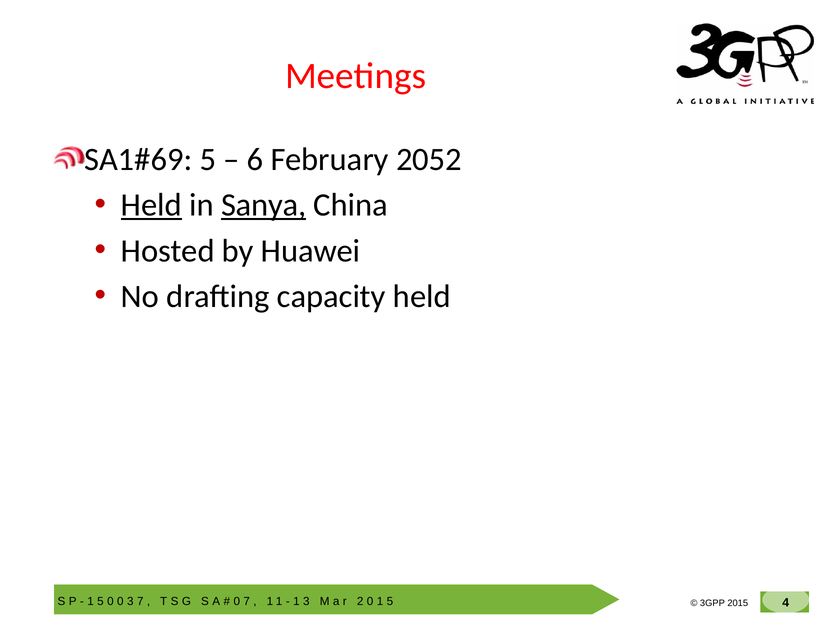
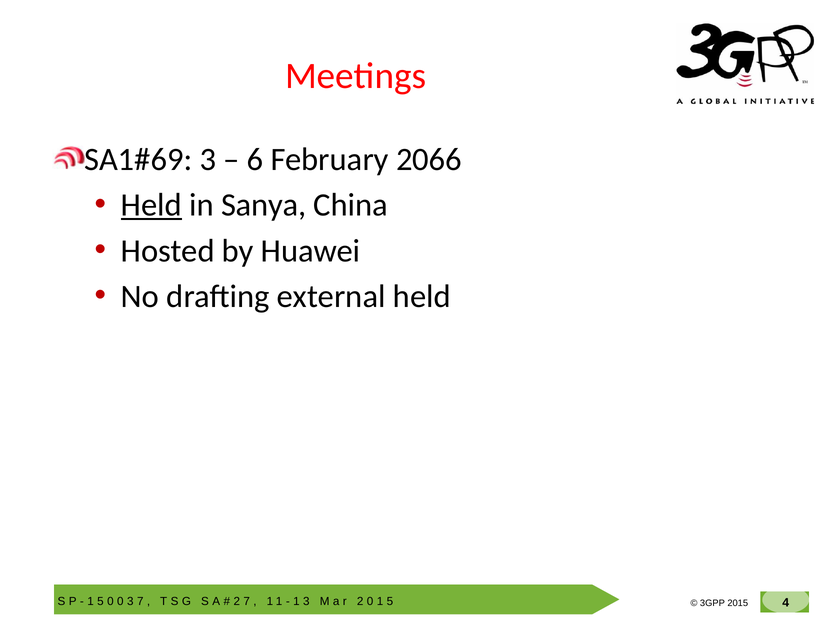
5 at (208, 159): 5 -> 3
2052: 2052 -> 2066
Sanya underline: present -> none
capacity: capacity -> external
0 at (237, 601): 0 -> 2
